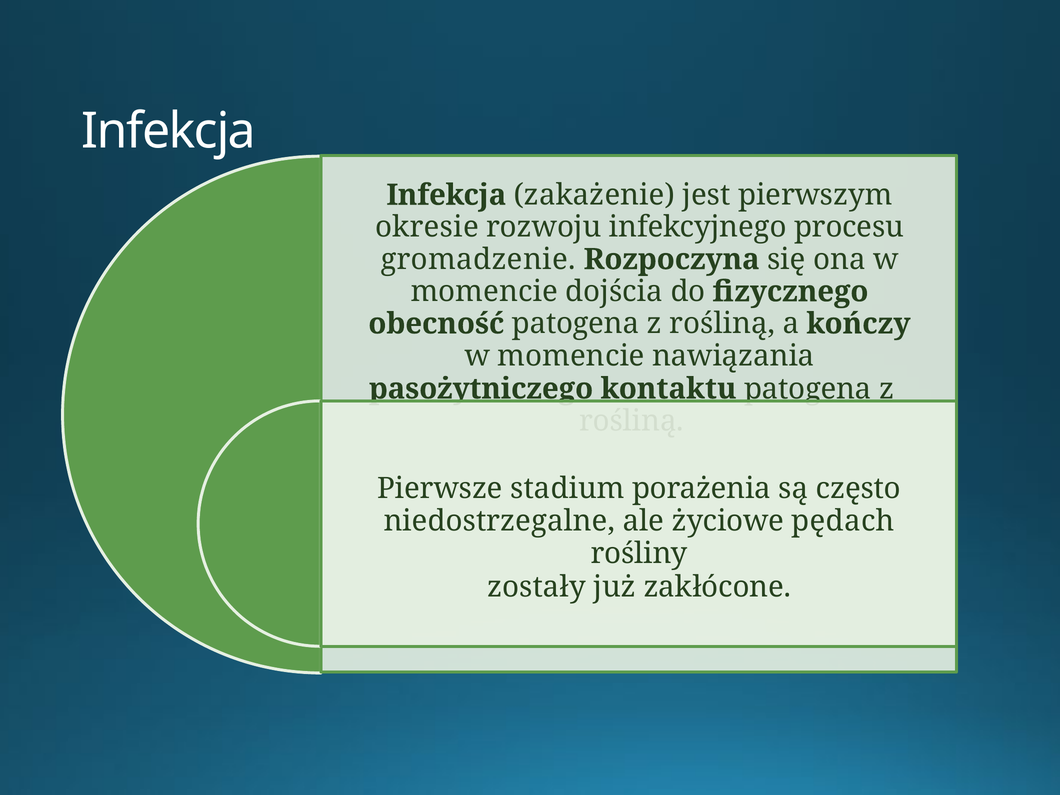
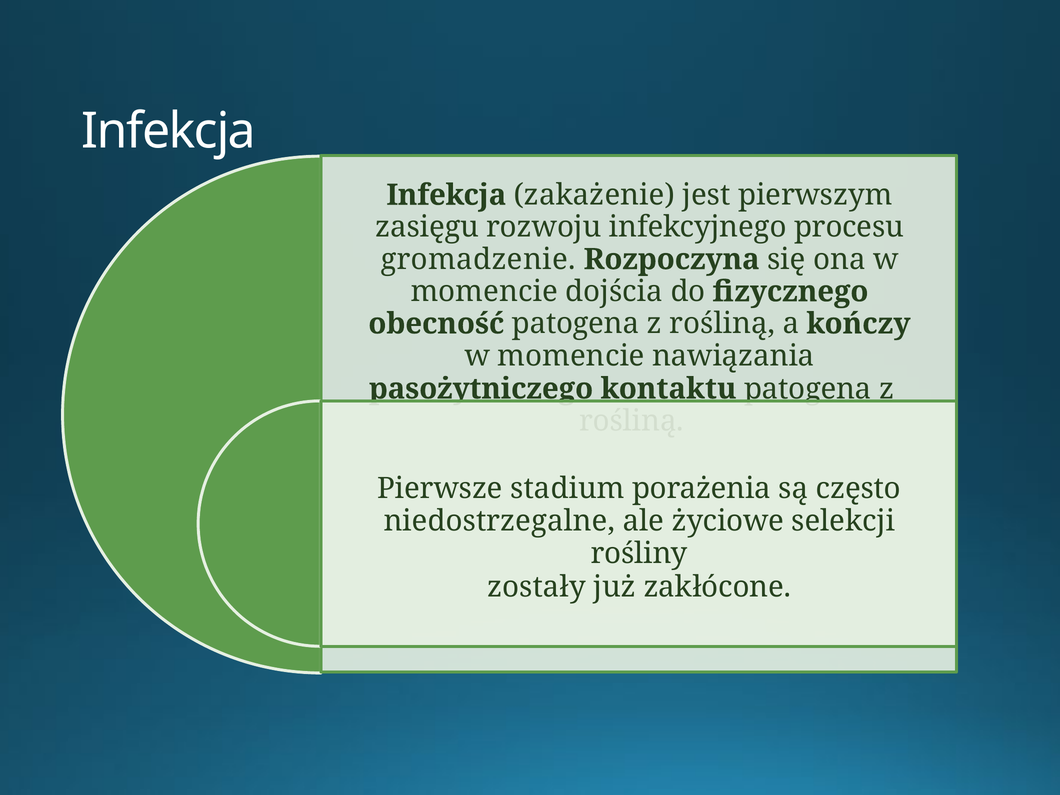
okresie: okresie -> zasięgu
pędach: pędach -> selekcji
